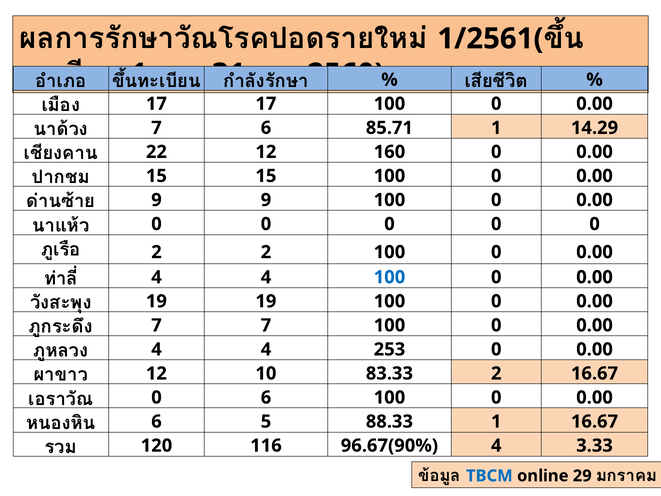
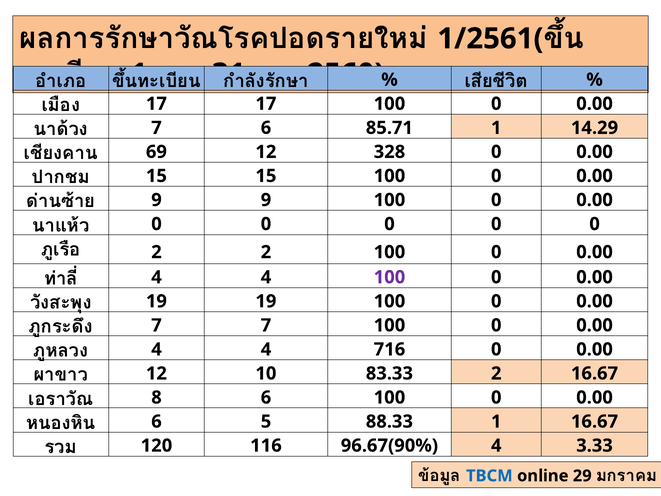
22: 22 -> 69
160: 160 -> 328
100 at (389, 277) colour: blue -> purple
253: 253 -> 716
0 at (156, 397): 0 -> 8
